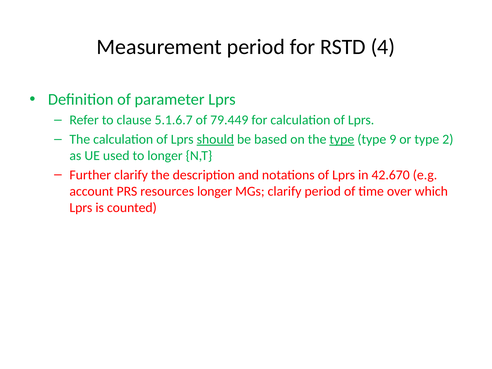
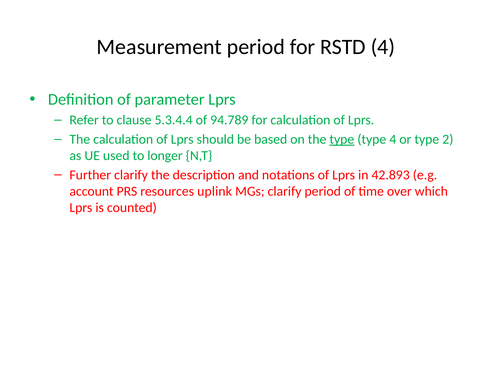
5.1.6.7: 5.1.6.7 -> 5.3.4.4
79.449: 79.449 -> 94.789
should underline: present -> none
type 9: 9 -> 4
42.670: 42.670 -> 42.893
resources longer: longer -> uplink
